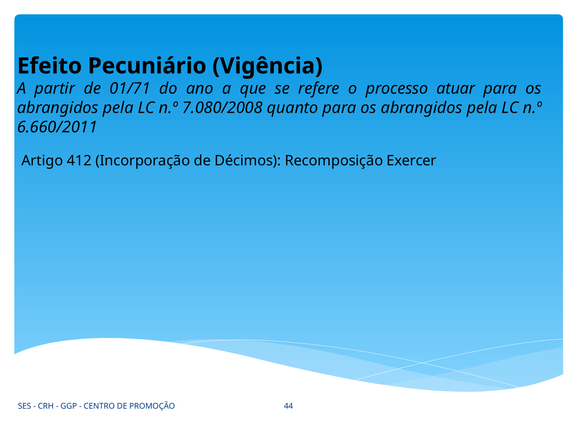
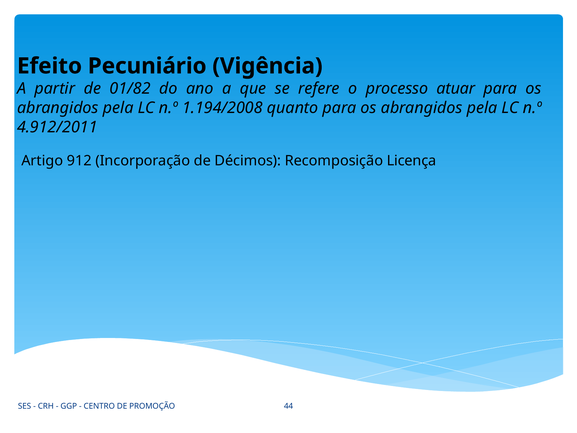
01/71: 01/71 -> 01/82
7.080/2008: 7.080/2008 -> 1.194/2008
6.660/2011: 6.660/2011 -> 4.912/2011
412: 412 -> 912
Exercer: Exercer -> Licença
